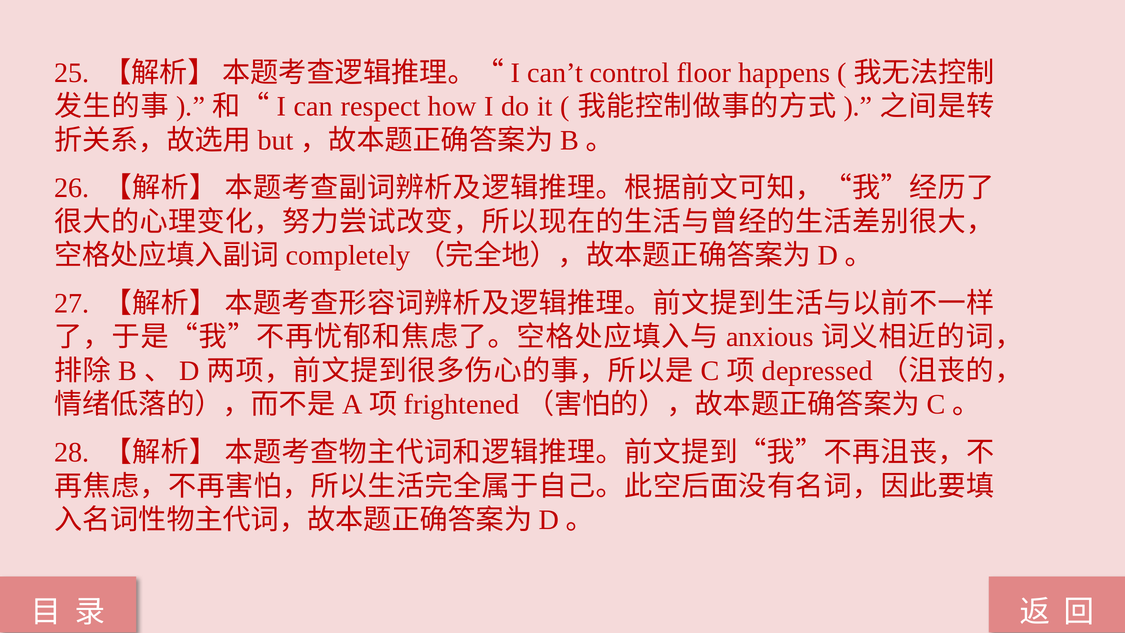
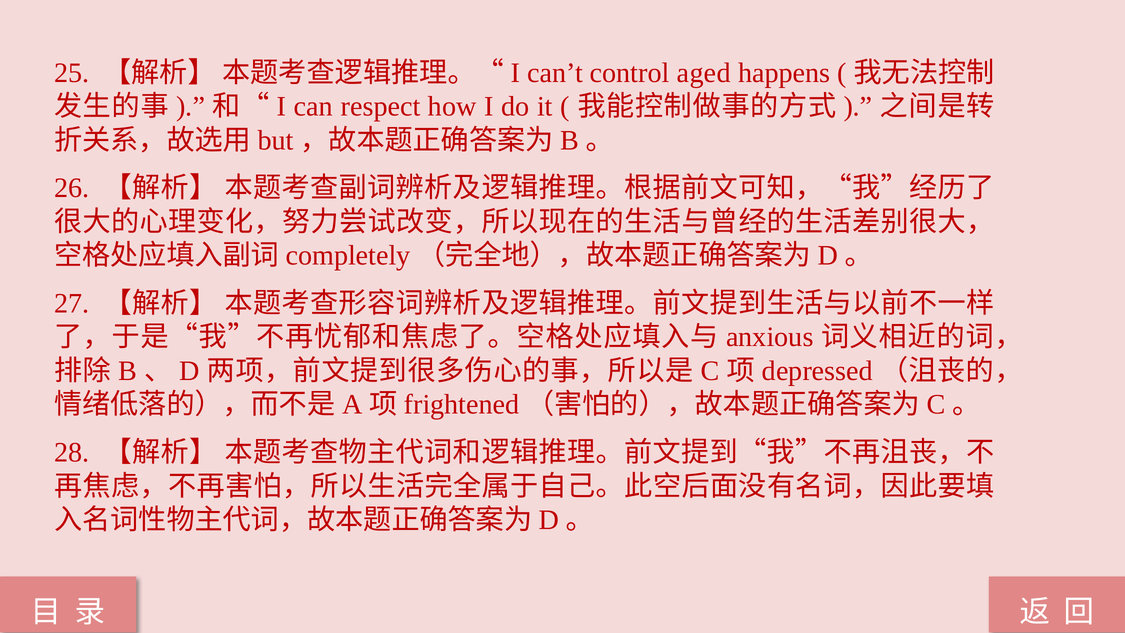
floor: floor -> aged
